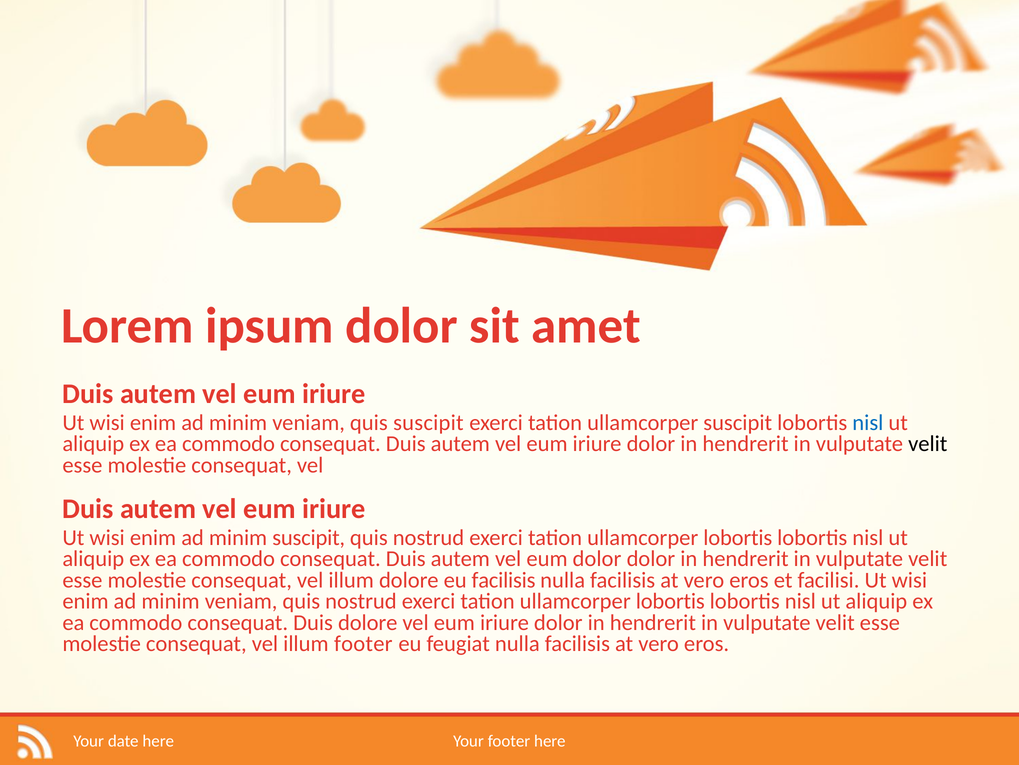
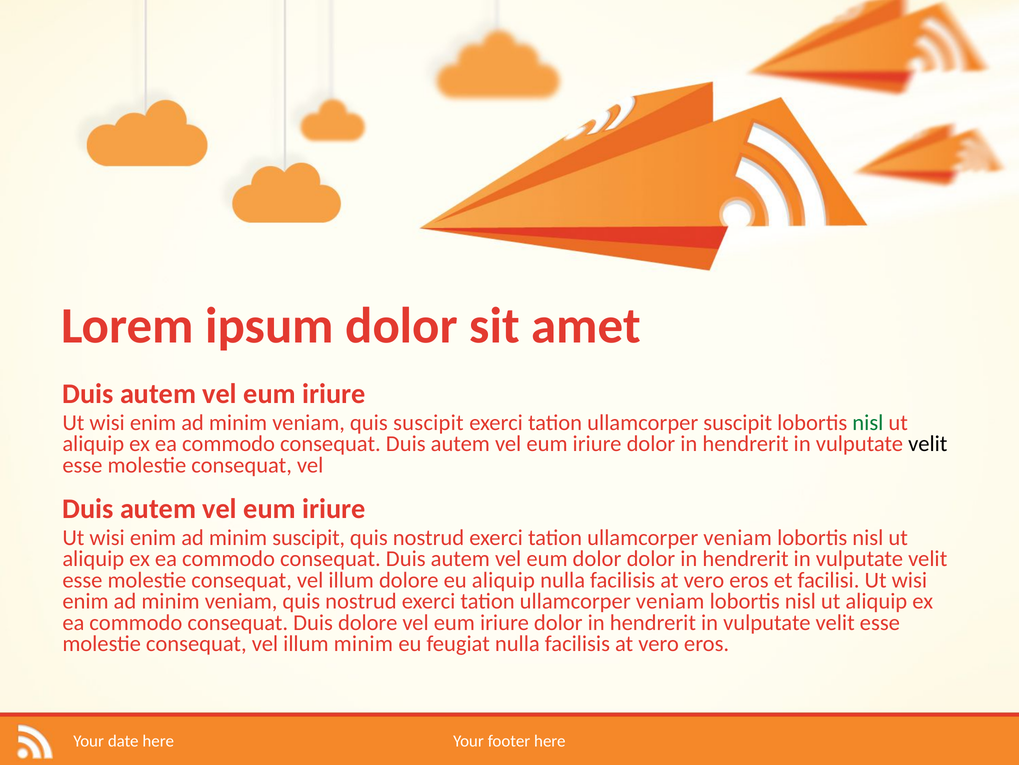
nisl at (868, 422) colour: blue -> green
lobortis at (738, 537): lobortis -> veniam
eu facilisis: facilisis -> aliquip
lobortis at (670, 601): lobortis -> veniam
illum footer: footer -> minim
